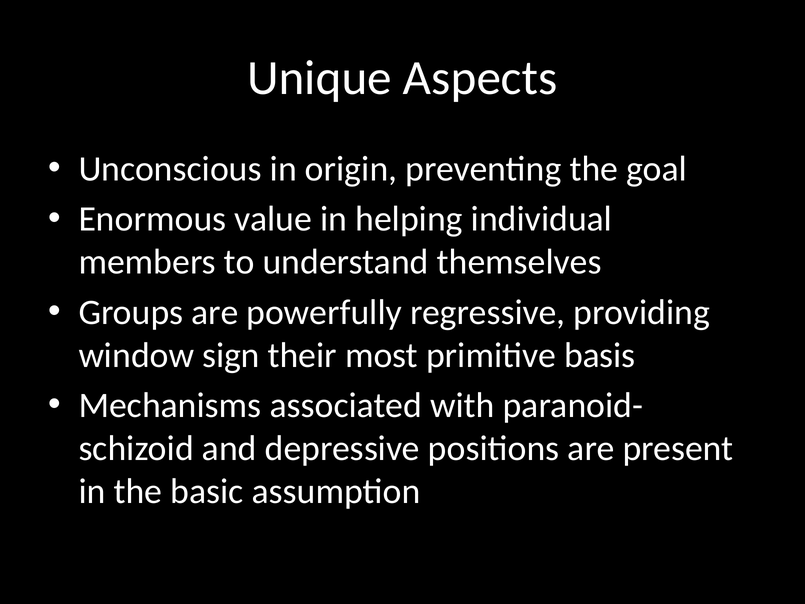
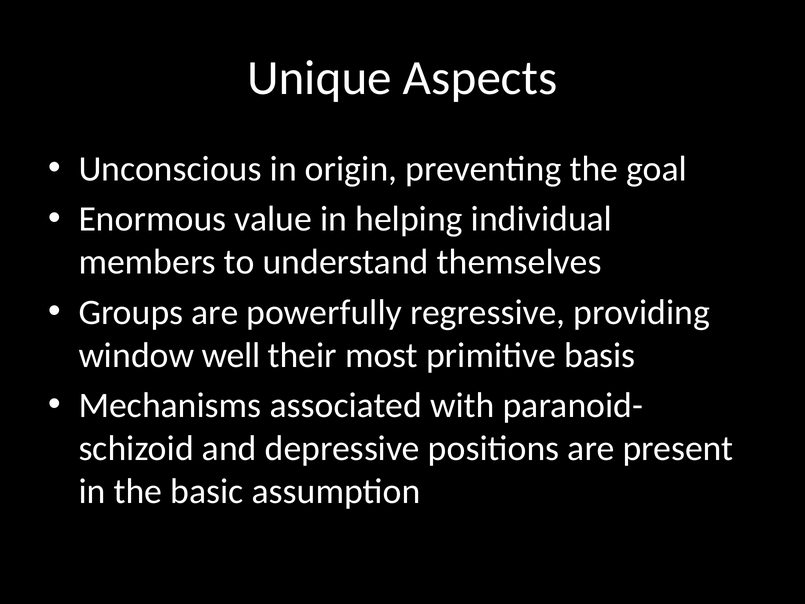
sign: sign -> well
